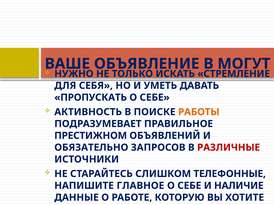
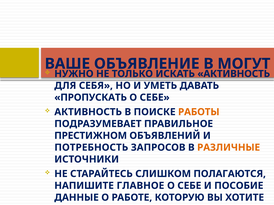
СТРЕМЛЕНИЕ at (234, 74): СТРЕМЛЕНИЕ -> АКТИВНОСТЬ
ОБЯЗАТЕЛЬНО: ОБЯЗАТЕЛЬНО -> ПОТРЕБНОСТЬ
РАЗЛИЧНЫЕ colour: red -> orange
ТЕЛЕФОННЫЕ: ТЕЛЕФОННЫЕ -> ПОЛАГАЮТСЯ
НАЛИЧИЕ: НАЛИЧИЕ -> ПОСОБИЕ
